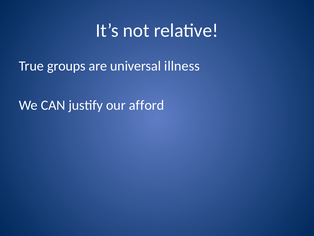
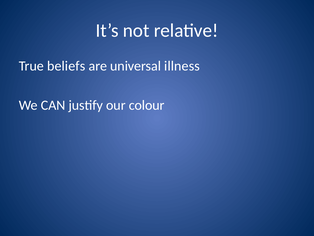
groups: groups -> beliefs
afford: afford -> colour
